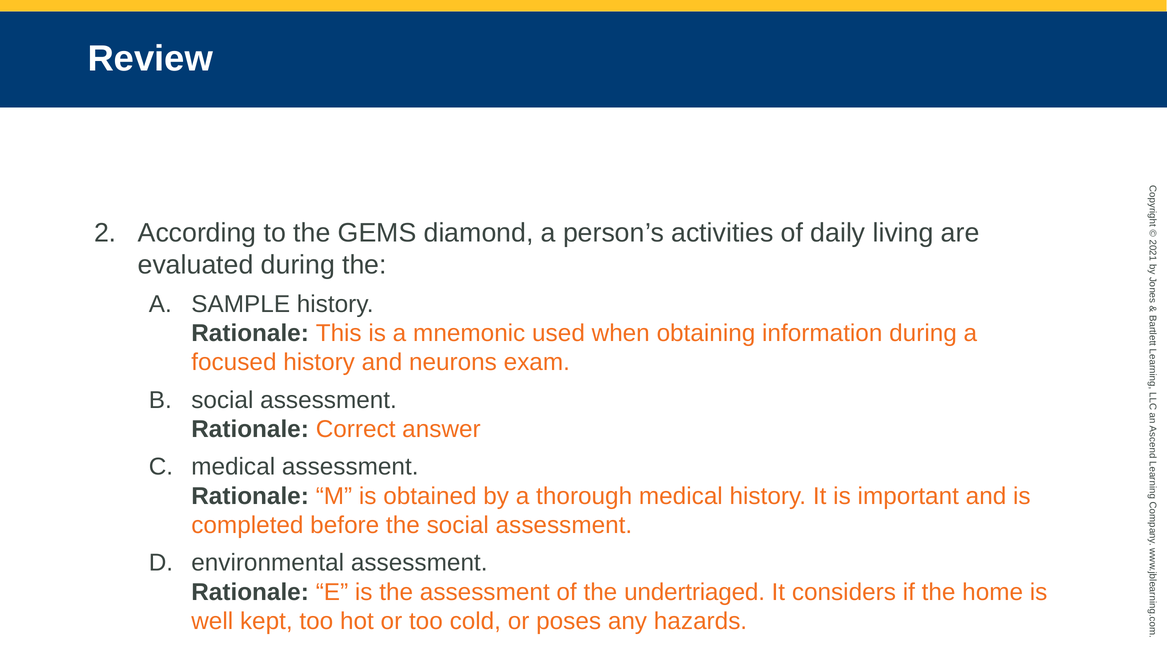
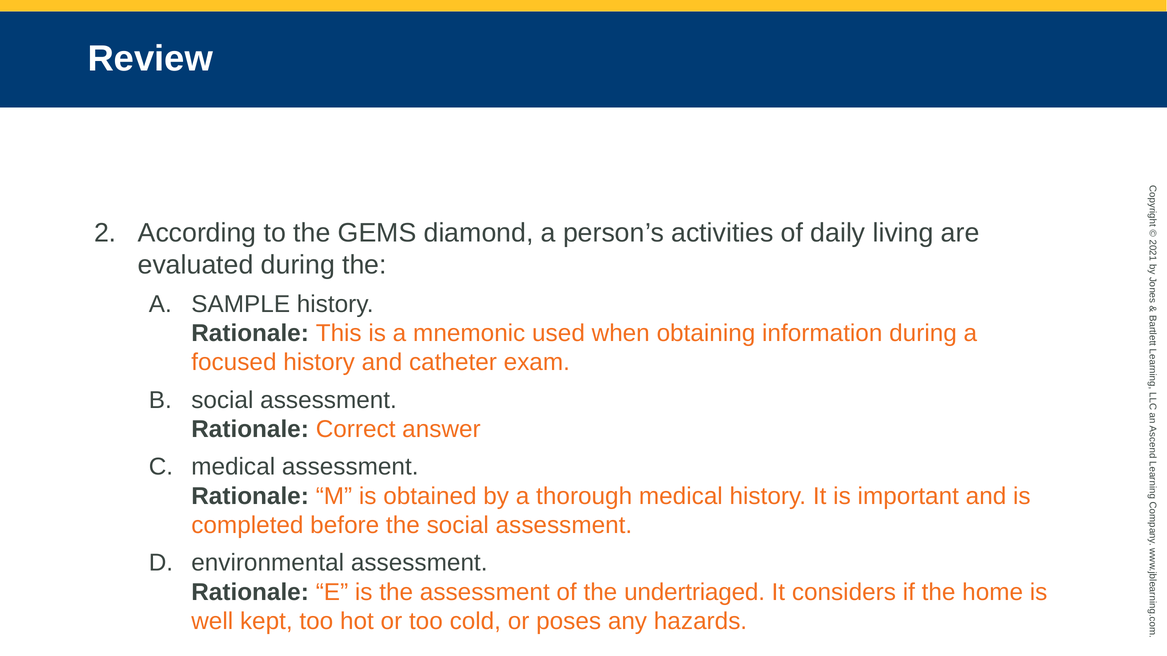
neurons: neurons -> catheter
